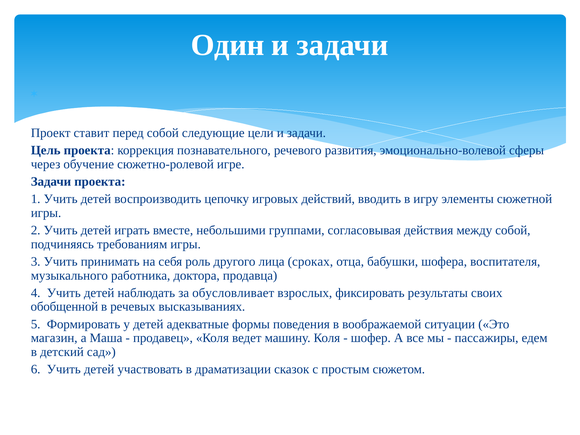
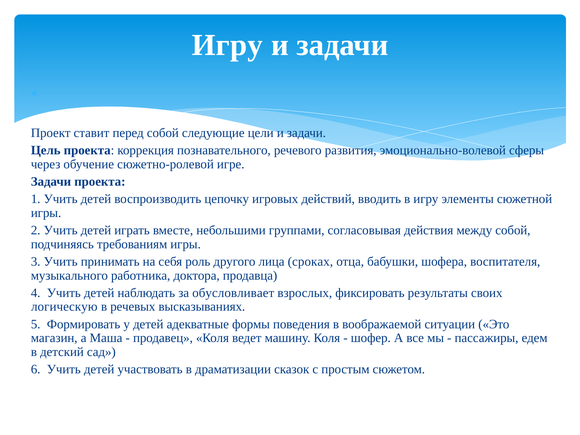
Один at (228, 45): Один -> Игру
обобщенной: обобщенной -> логическую
